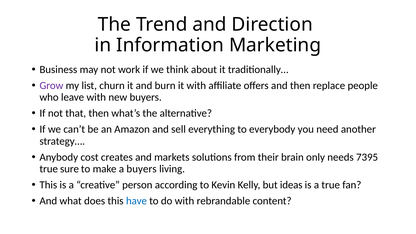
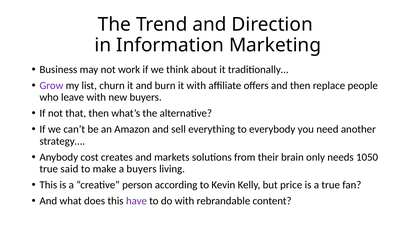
7395: 7395 -> 1050
sure: sure -> said
ideas: ideas -> price
have colour: blue -> purple
